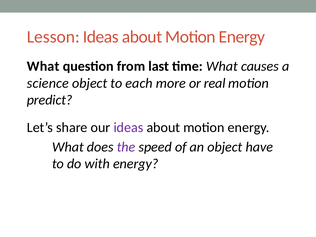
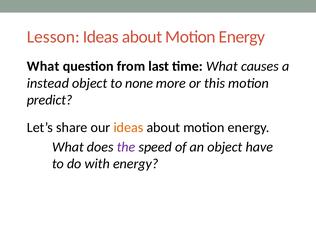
science: science -> instead
each: each -> none
real: real -> this
ideas at (128, 127) colour: purple -> orange
